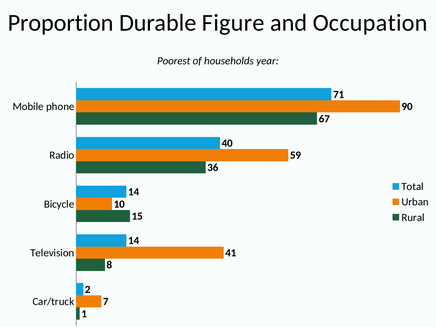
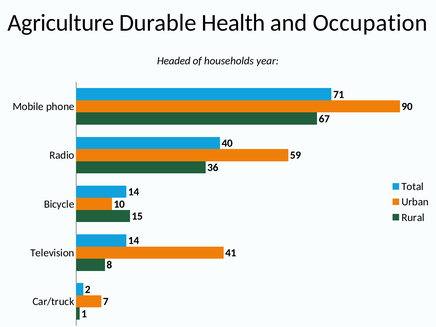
Proportion: Proportion -> Agriculture
Figure: Figure -> Health
Poorest: Poorest -> Headed
